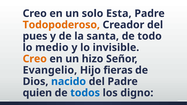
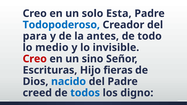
Todopoderoso colour: orange -> blue
pues: pues -> para
santa: santa -> antes
Creo at (35, 59) colour: orange -> red
hizo: hizo -> sino
Evangelio: Evangelio -> Escrituras
quien: quien -> creed
